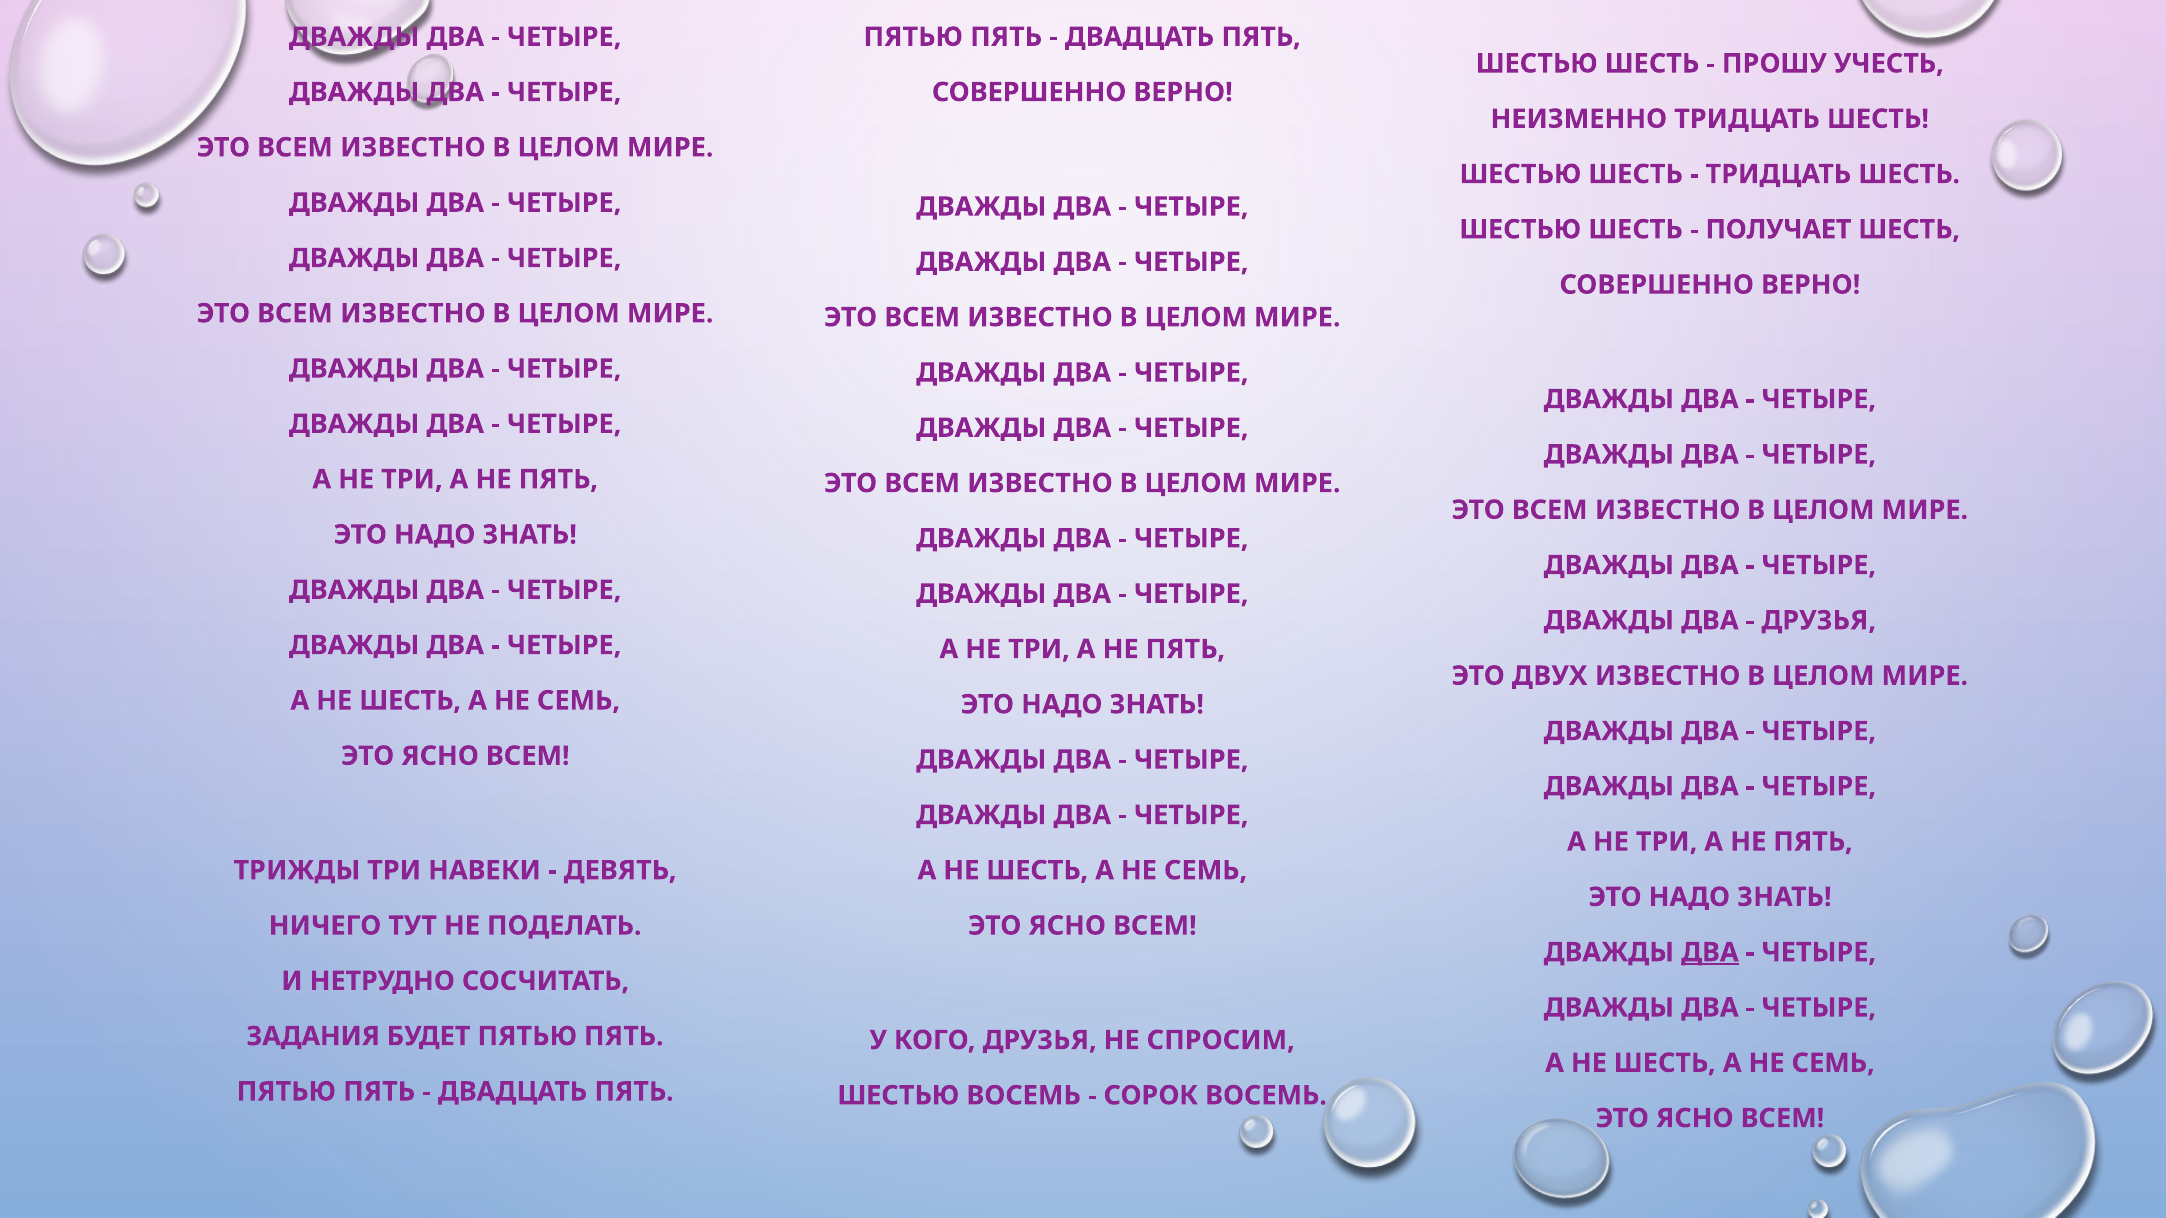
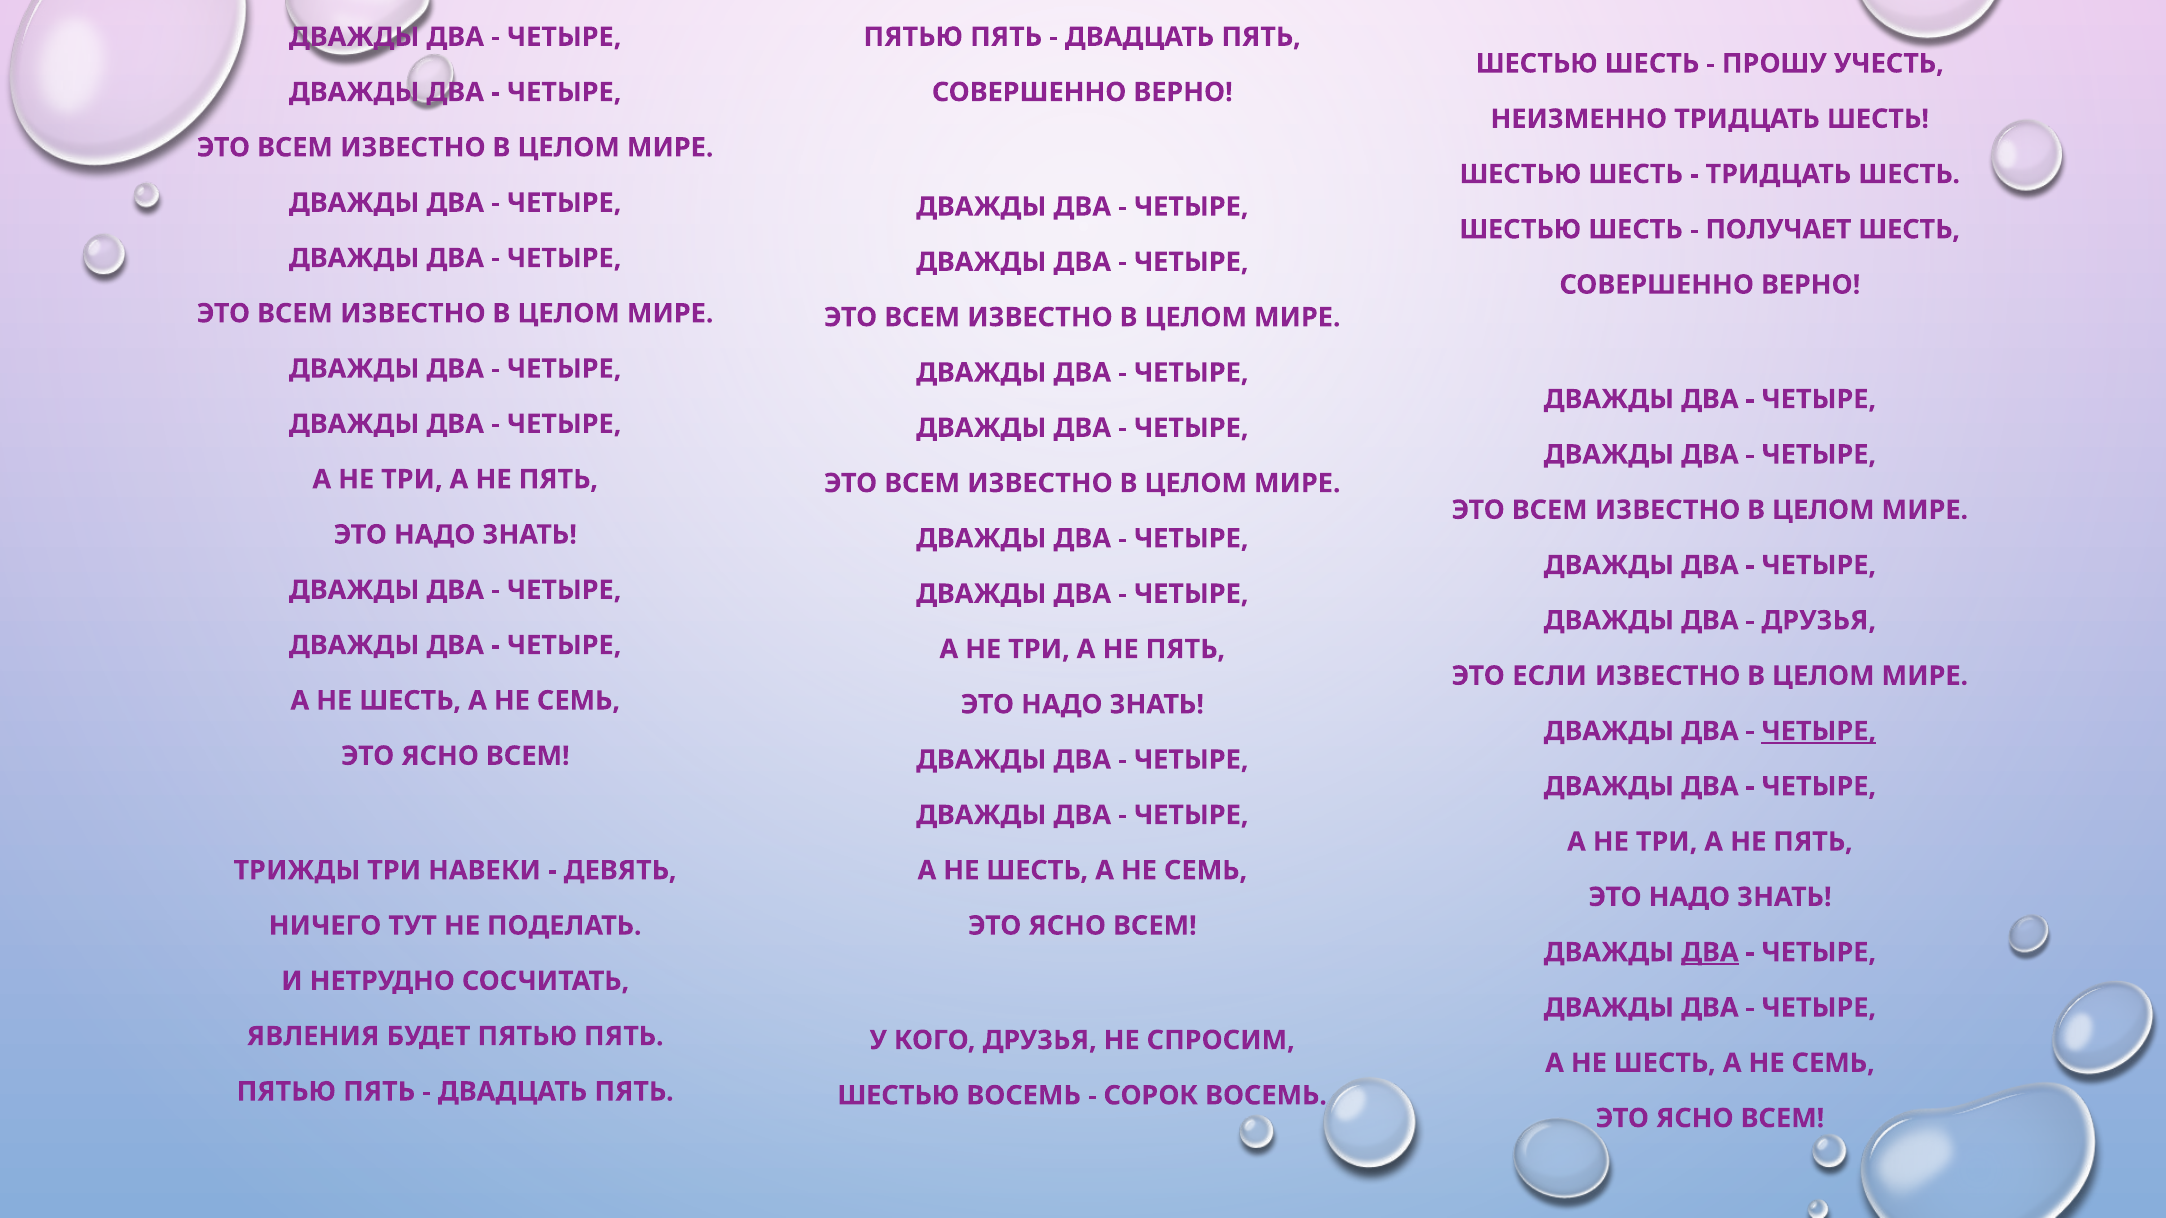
ДВУХ: ДВУХ -> ЕСЛИ
ЧЕТЫРЕ at (1819, 731) underline: none -> present
ЗАДАНИЯ: ЗАДАНИЯ -> ЯВЛЕНИЯ
